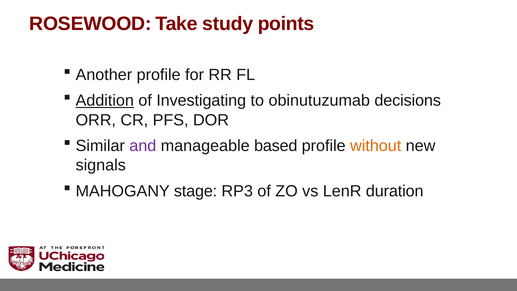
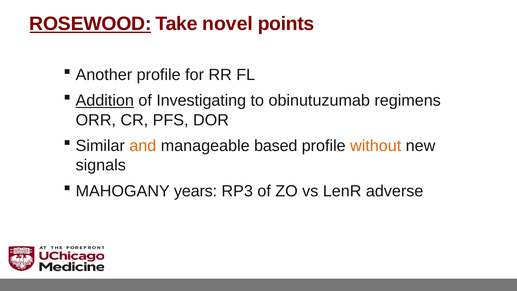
ROSEWOOD underline: none -> present
study: study -> novel
decisions: decisions -> regimens
and colour: purple -> orange
stage: stage -> years
duration: duration -> adverse
